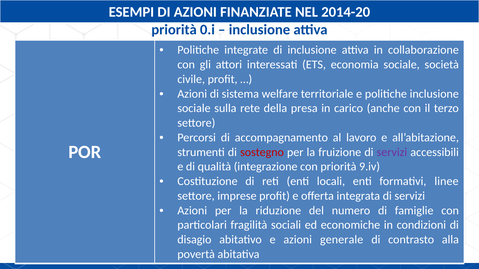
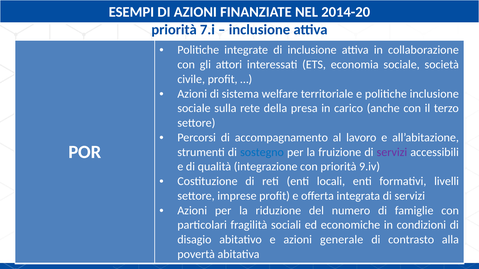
0.i: 0.i -> 7.i
sostegno colour: red -> blue
linee: linee -> livelli
